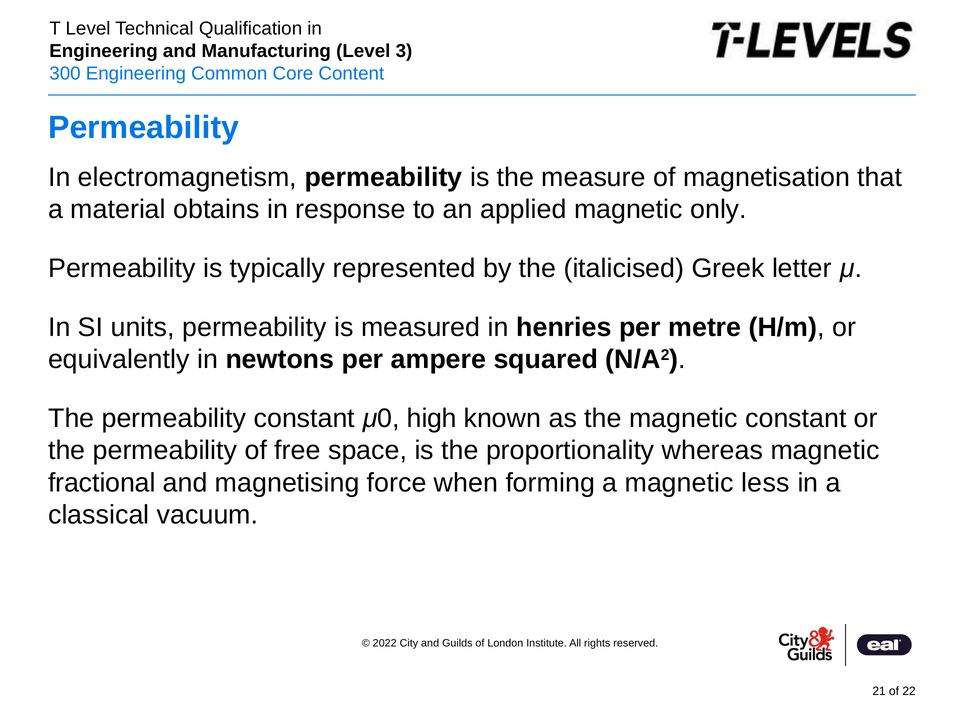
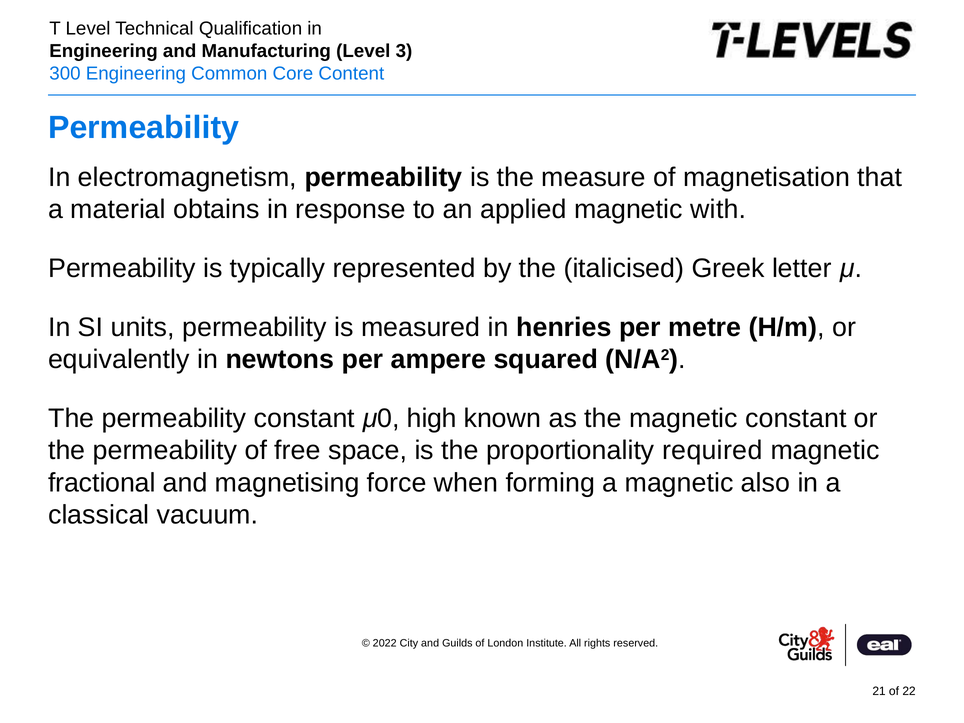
only: only -> with
whereas: whereas -> required
less: less -> also
